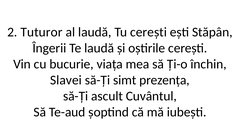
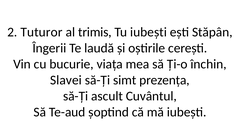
al laudă: laudă -> trimis
Tu cerești: cerești -> iubești
